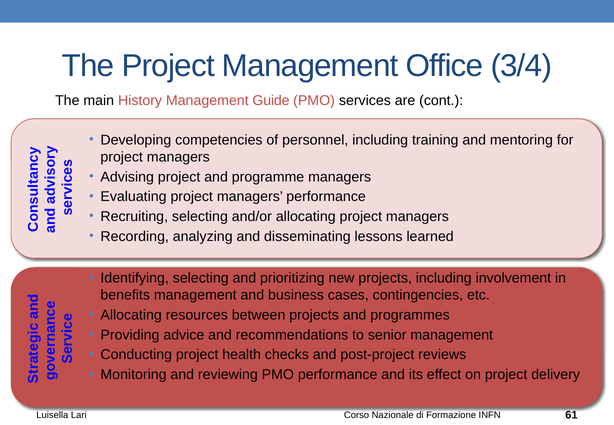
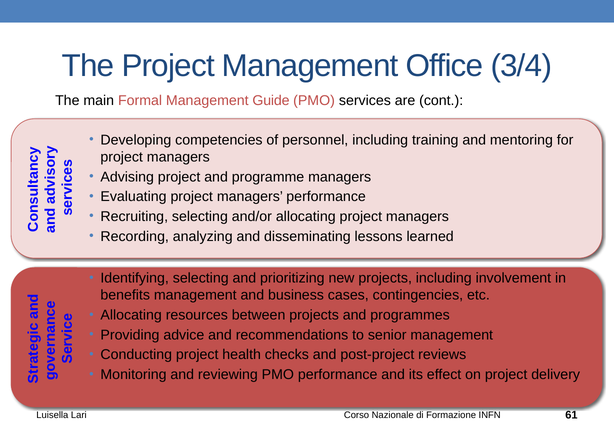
History: History -> Formal
